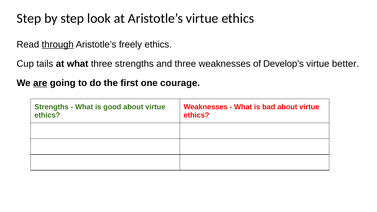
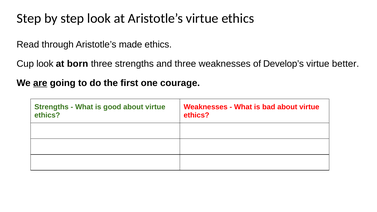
through underline: present -> none
freely: freely -> made
Cup tails: tails -> look
at what: what -> born
